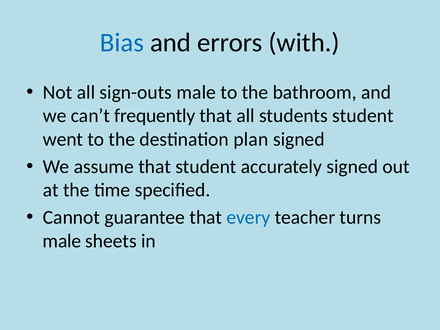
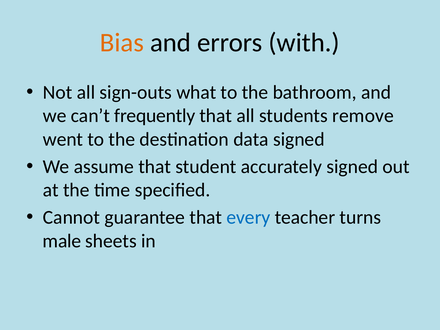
Bias colour: blue -> orange
sign-outs male: male -> what
students student: student -> remove
plan: plan -> data
